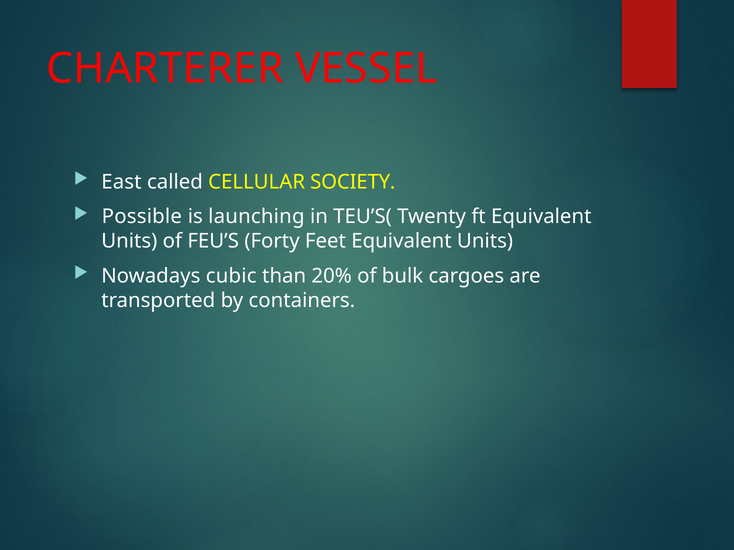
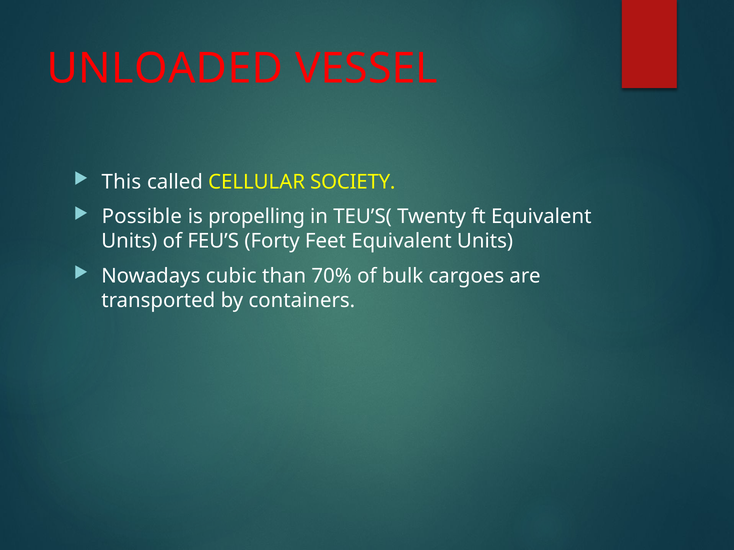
CHARTERER: CHARTERER -> UNLOADED
East: East -> This
launching: launching -> propelling
20%: 20% -> 70%
